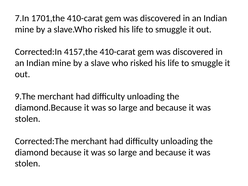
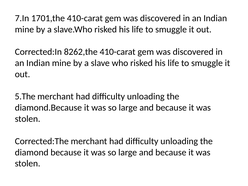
4157,the: 4157,the -> 8262,the
9.The: 9.The -> 5.The
